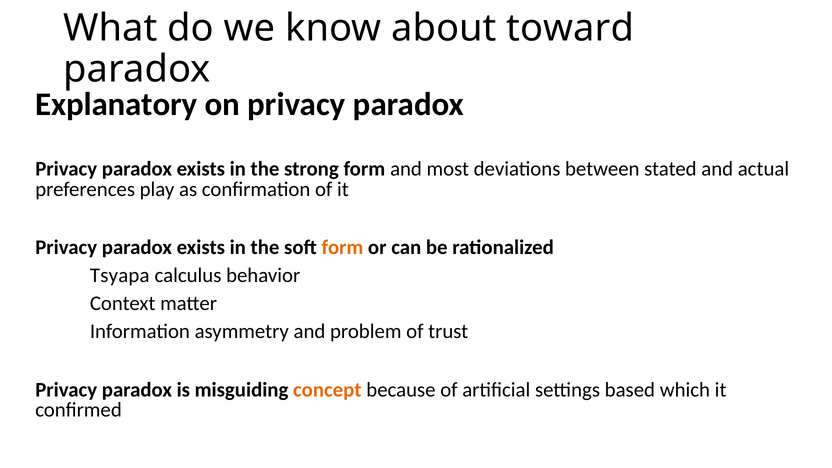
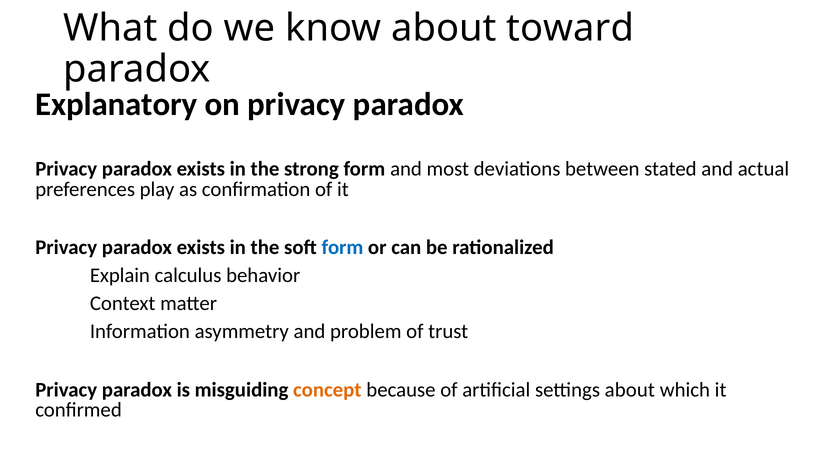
form at (342, 247) colour: orange -> blue
Tsyapa: Tsyapa -> Explain
settings based: based -> about
